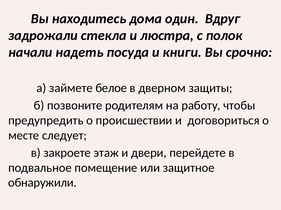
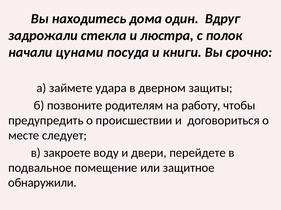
надеть: надеть -> цунами
белое: белое -> удара
этаж: этаж -> воду
